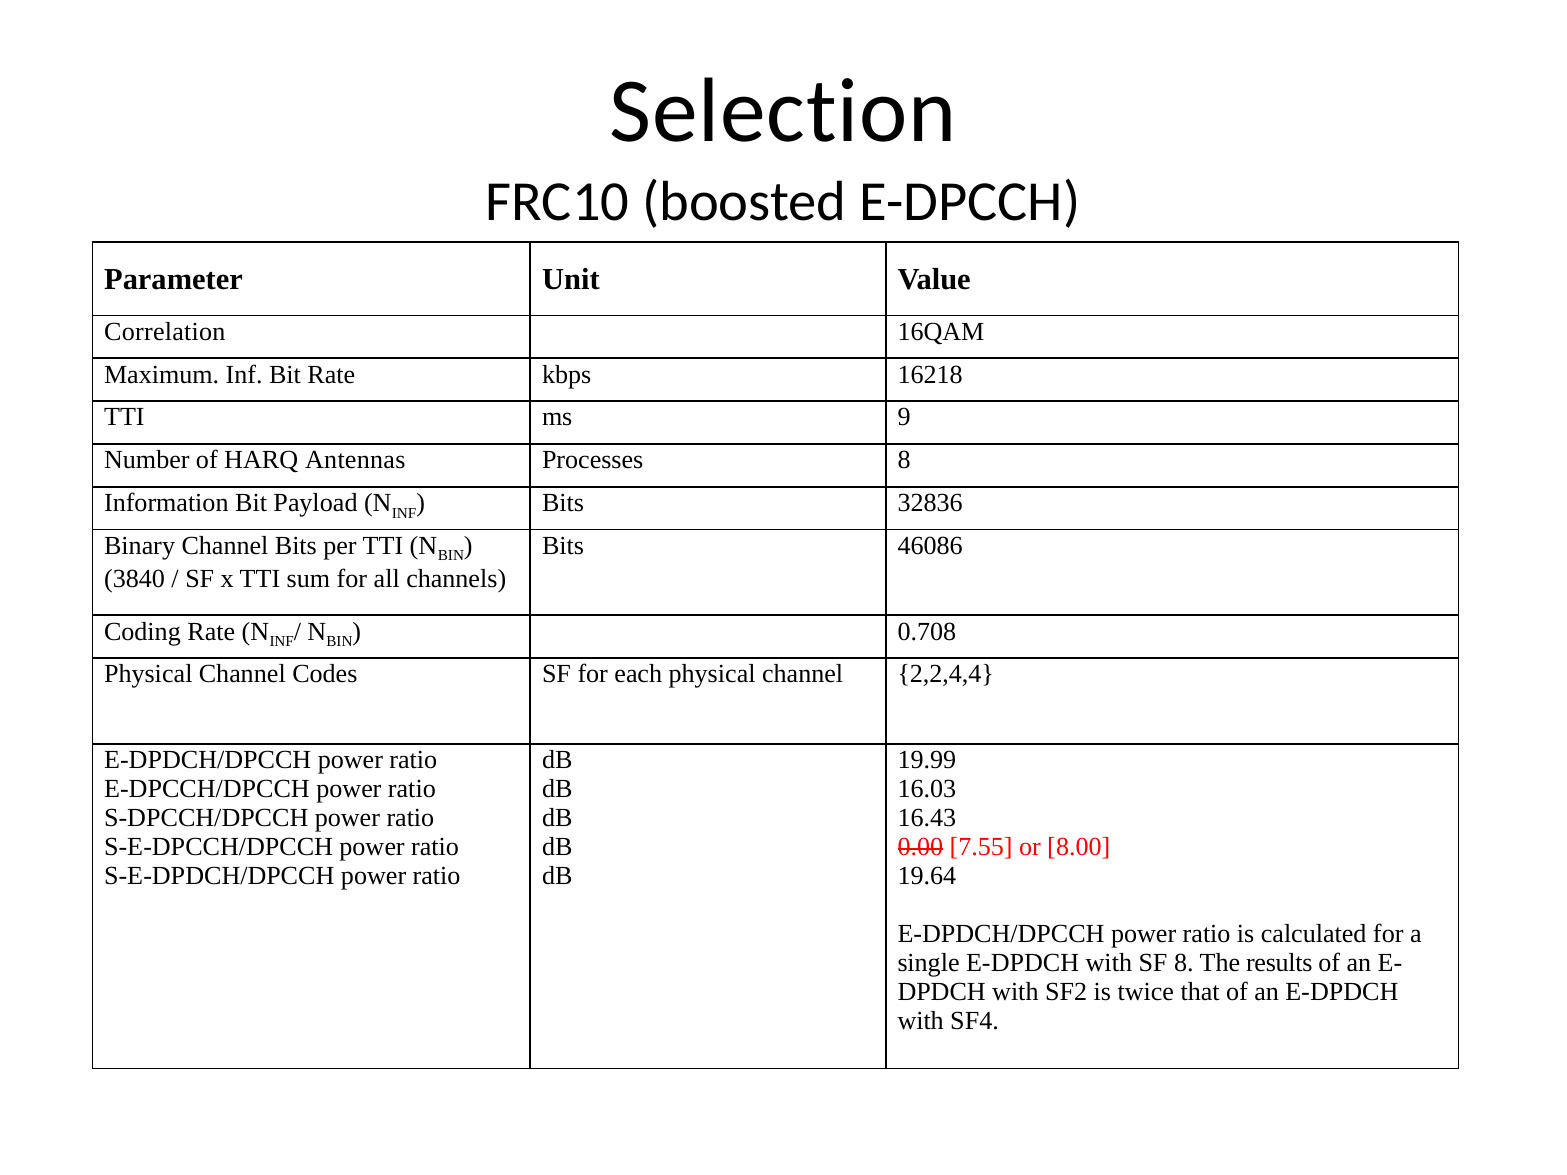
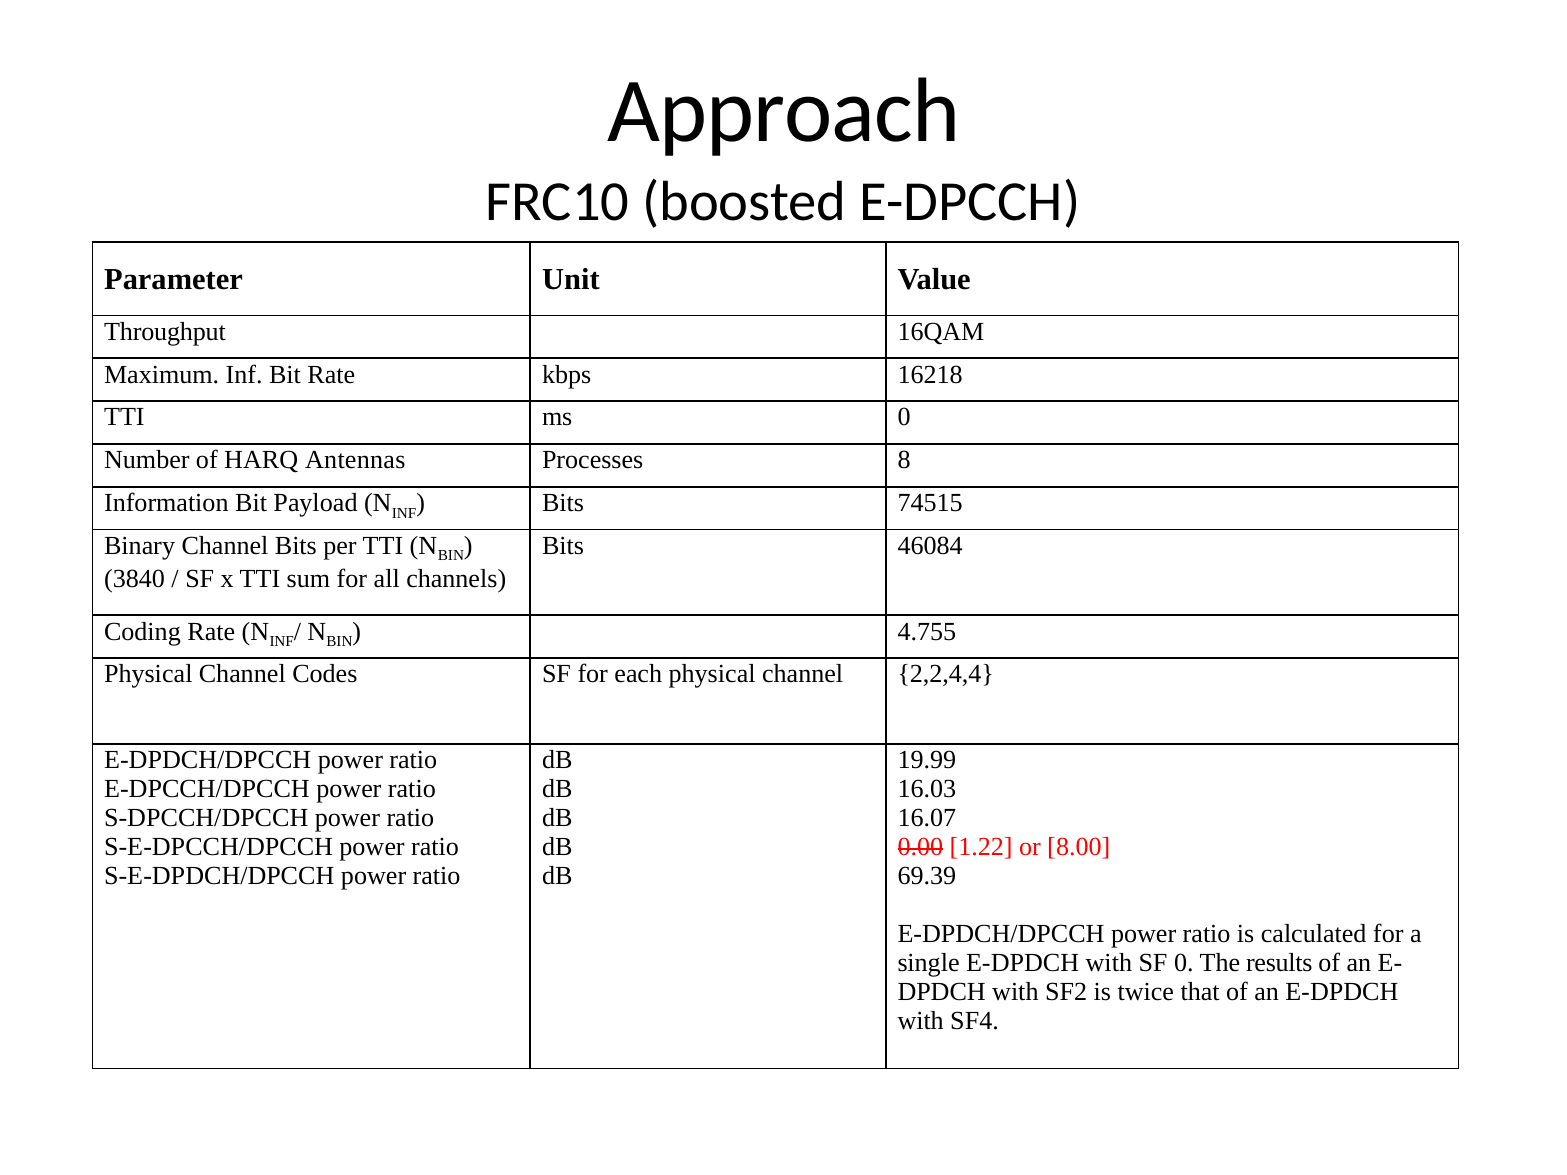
Selection: Selection -> Approach
Correlation: Correlation -> Throughput
ms 9: 9 -> 0
32836: 32836 -> 74515
46086: 46086 -> 46084
0.708: 0.708 -> 4.755
16.43: 16.43 -> 16.07
7.55: 7.55 -> 1.22
19.64: 19.64 -> 69.39
SF 8: 8 -> 0
